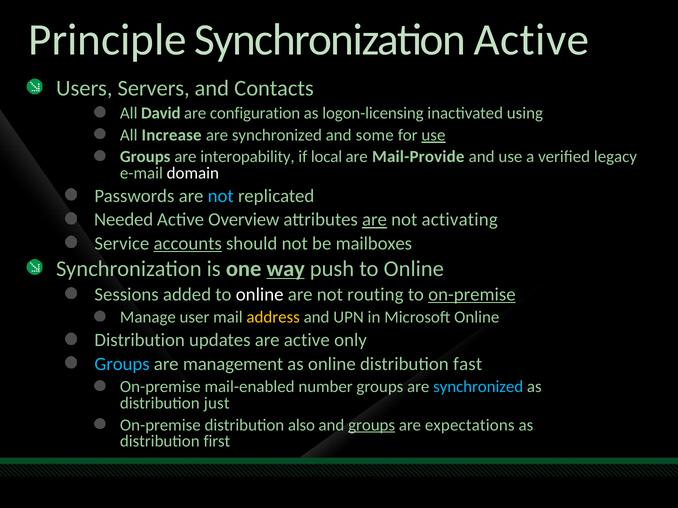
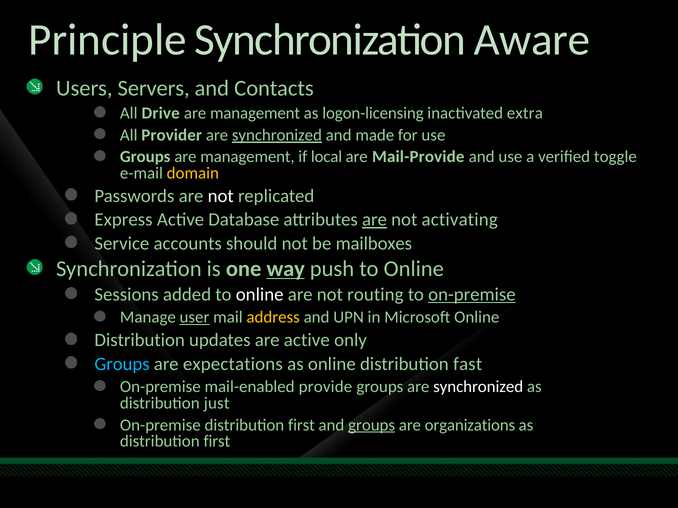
Synchronization Active: Active -> Aware
David: David -> Drive
configuration at (255, 113): configuration -> management
using: using -> extra
Increase: Increase -> Provider
synchronized at (277, 135) underline: none -> present
some: some -> made
use at (433, 135) underline: present -> none
Groups are interopability: interopability -> management
legacy: legacy -> toggle
domain colour: white -> yellow
not at (221, 196) colour: light blue -> white
Needed: Needed -> Express
Overview: Overview -> Database
accounts underline: present -> none
user underline: none -> present
management: management -> expectations
number: number -> provide
synchronized at (478, 387) colour: light blue -> white
On-premise distribution also: also -> first
expectations: expectations -> organizations
